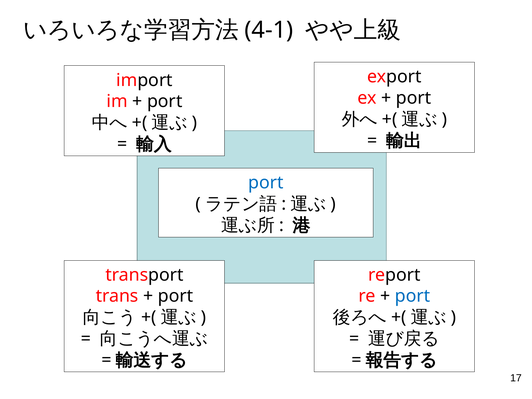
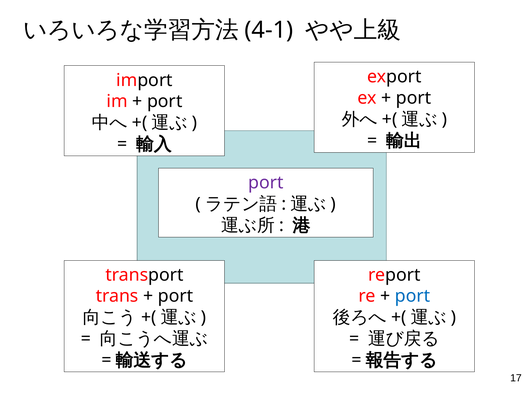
port at (266, 183) colour: blue -> purple
